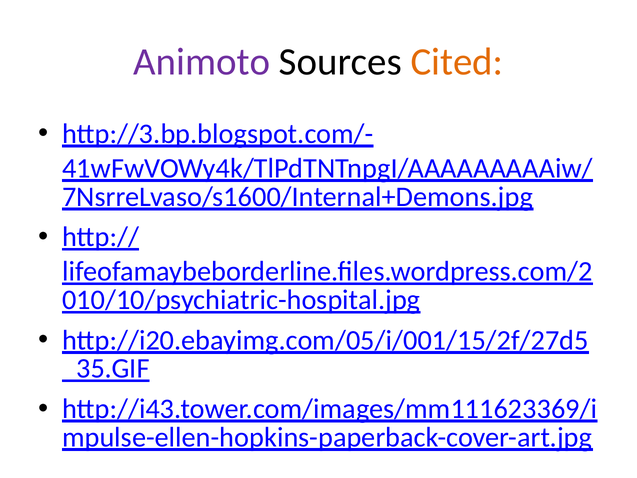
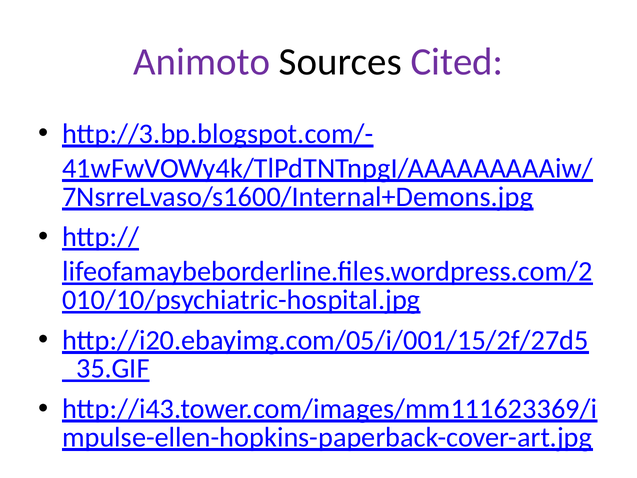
Cited colour: orange -> purple
